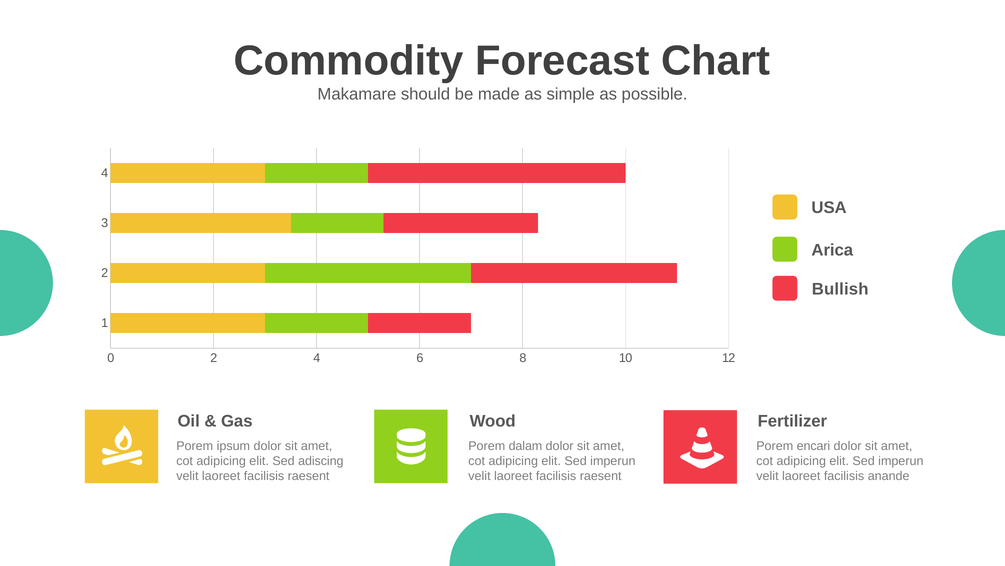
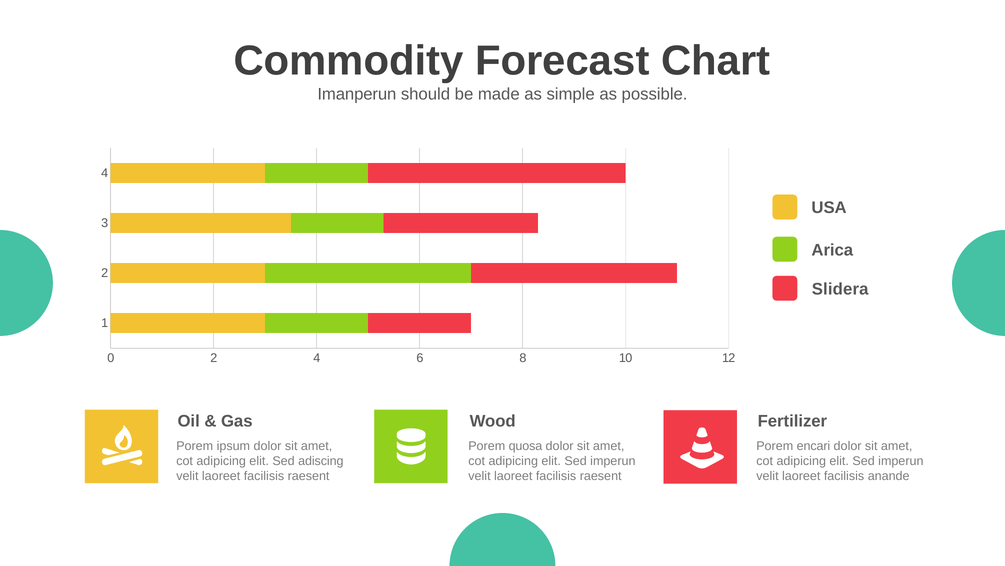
Makamare: Makamare -> Imanperun
Bullish: Bullish -> Slidera
dalam: dalam -> quosa
